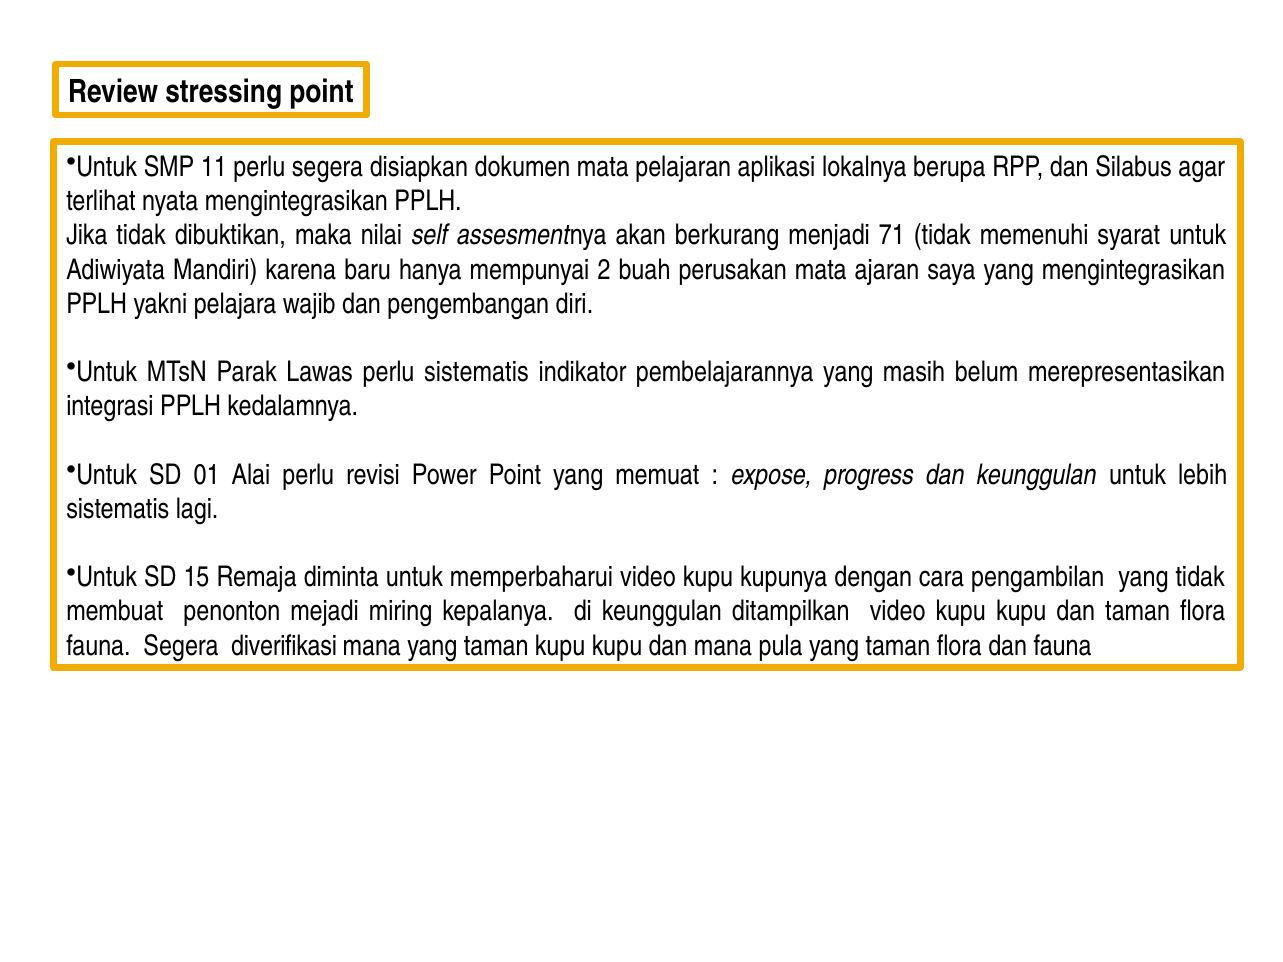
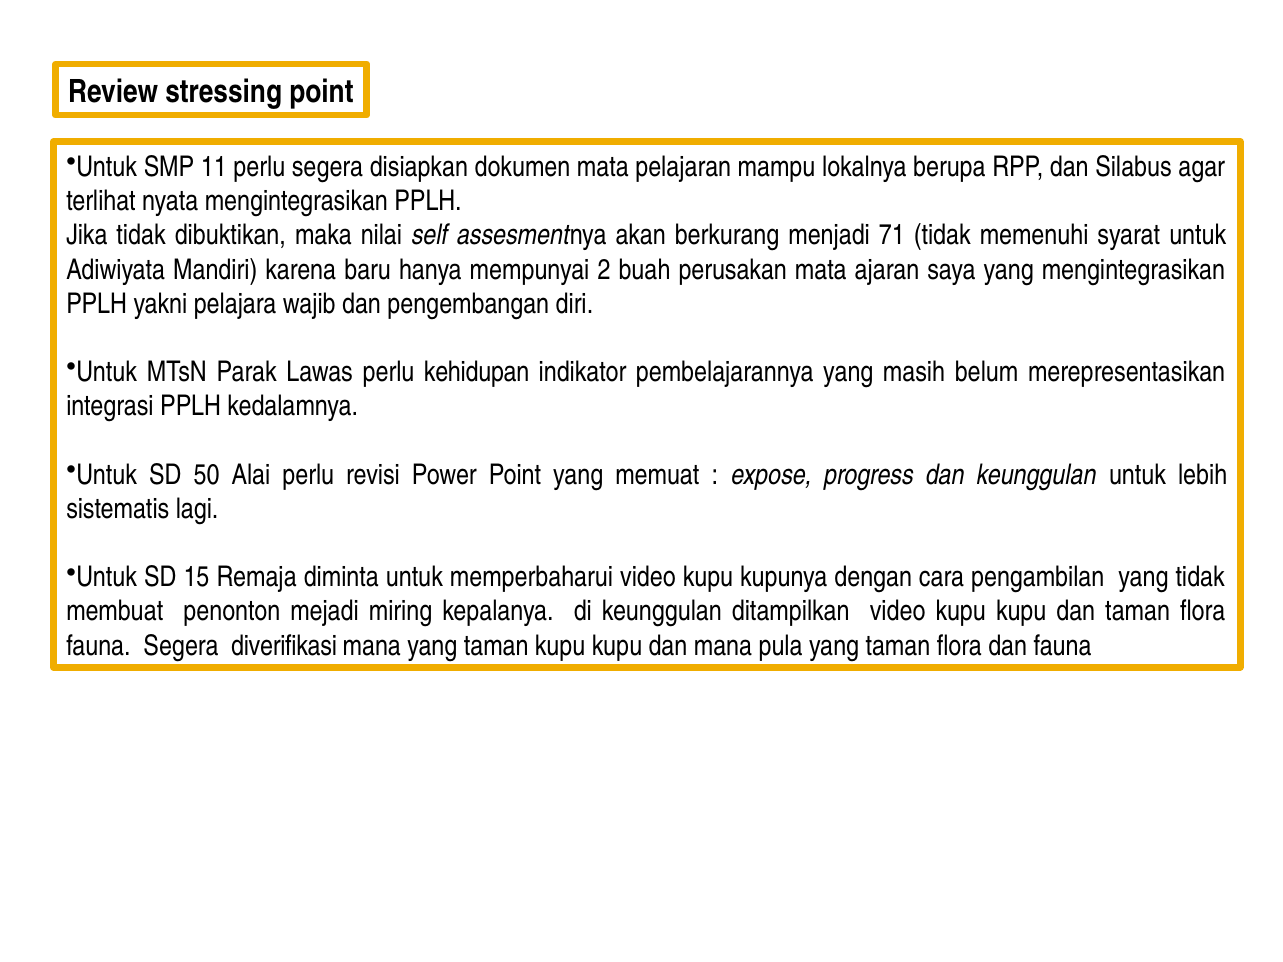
aplikasi: aplikasi -> mampu
perlu sistematis: sistematis -> kehidupan
01: 01 -> 50
